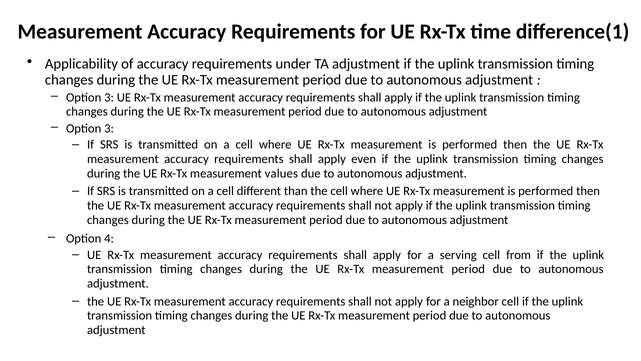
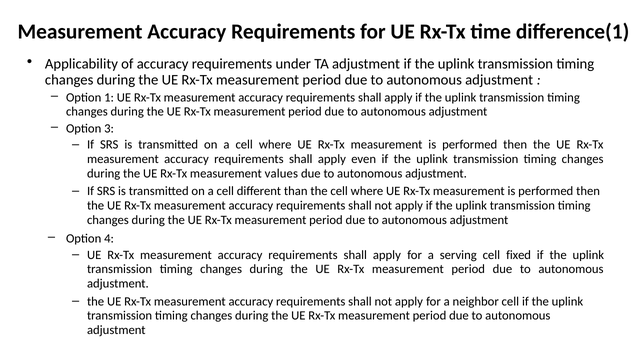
3 at (109, 98): 3 -> 1
from: from -> fixed
